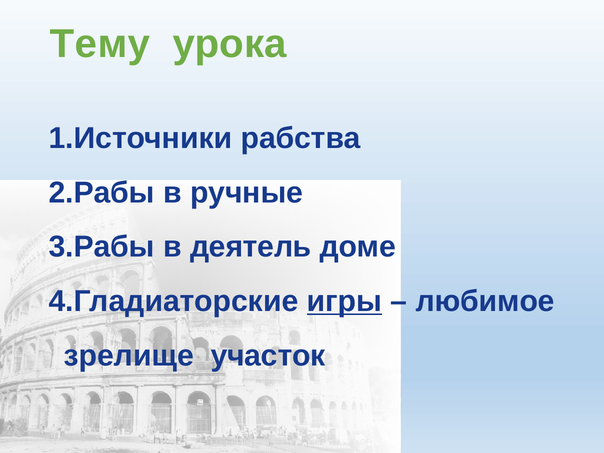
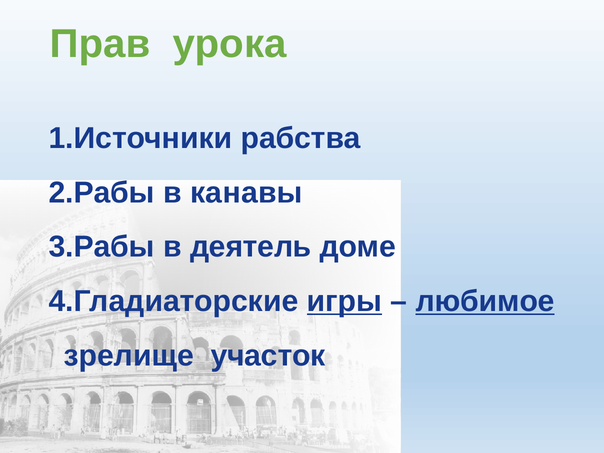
Тему: Тему -> Прав
ручные: ручные -> канавы
любимое underline: none -> present
